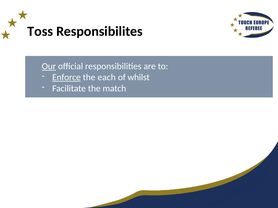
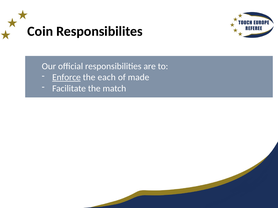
Toss: Toss -> Coin
Our underline: present -> none
whilst: whilst -> made
